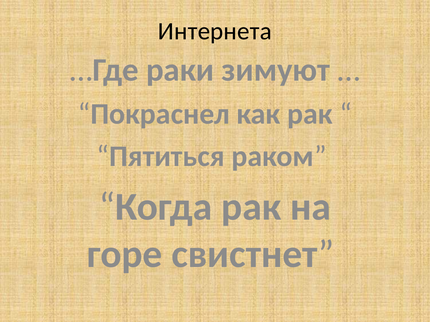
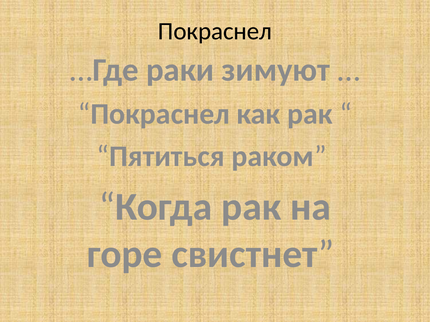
Интернета at (215, 31): Интернета -> Покраснел
